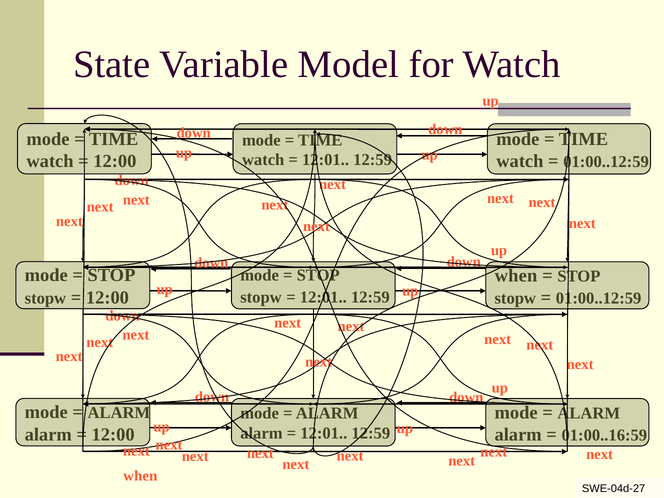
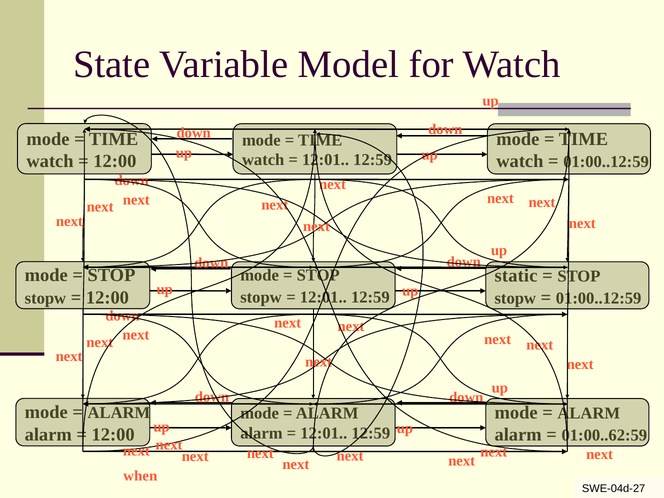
when at (516, 276): when -> static
01:00..16:59: 01:00..16:59 -> 01:00..62:59
